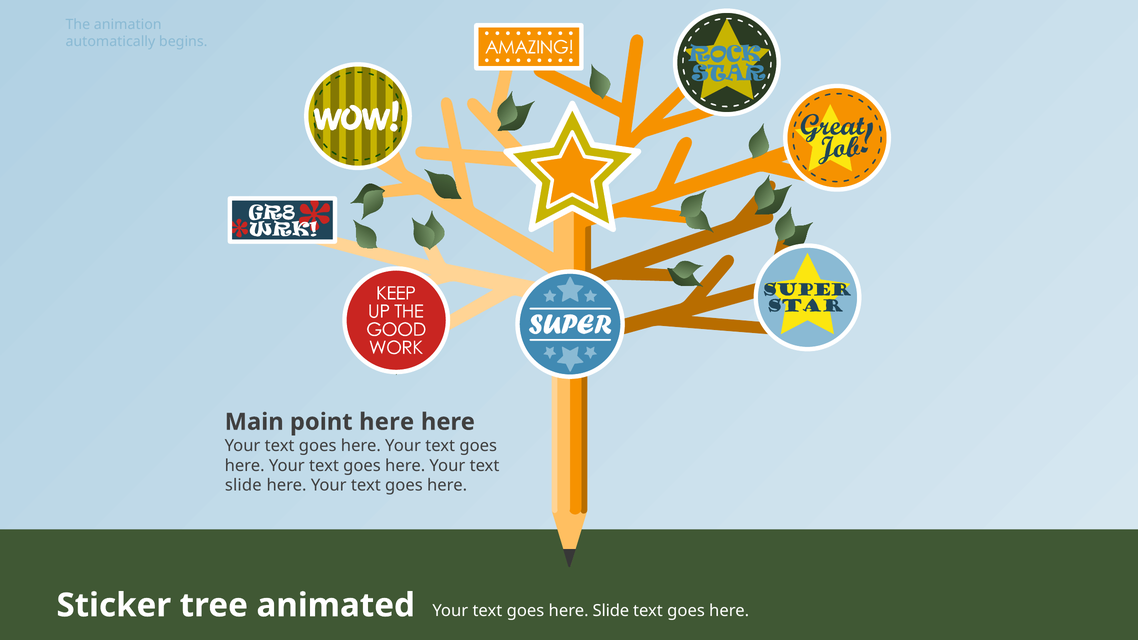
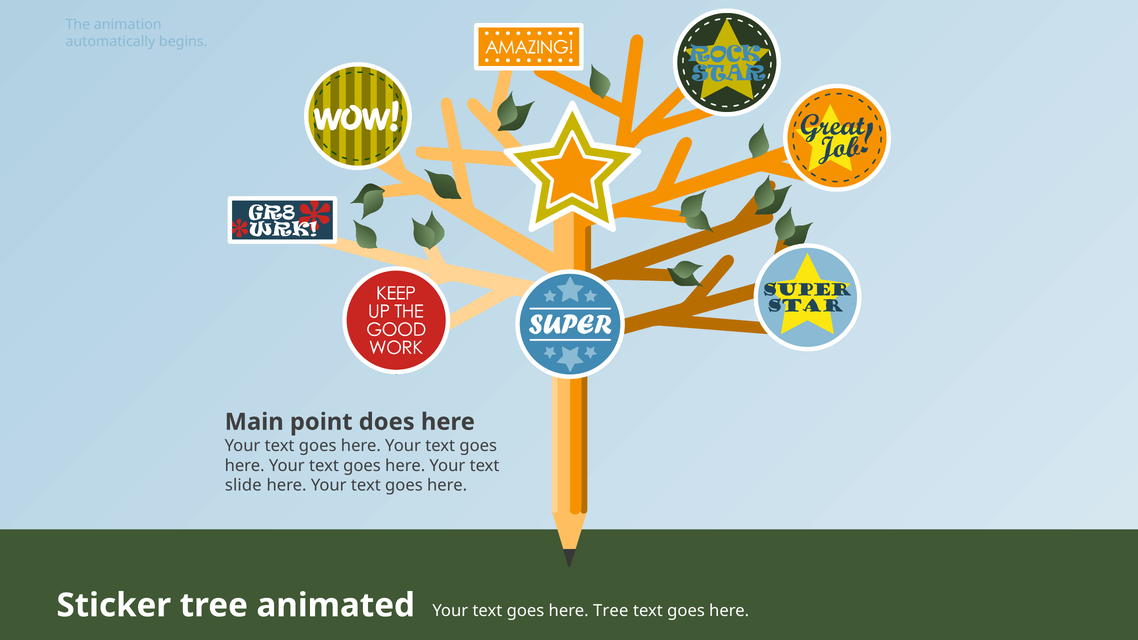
point here: here -> does
here Slide: Slide -> Tree
